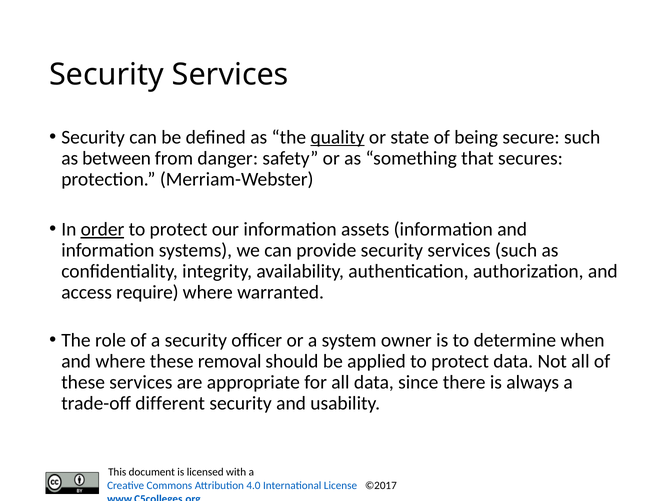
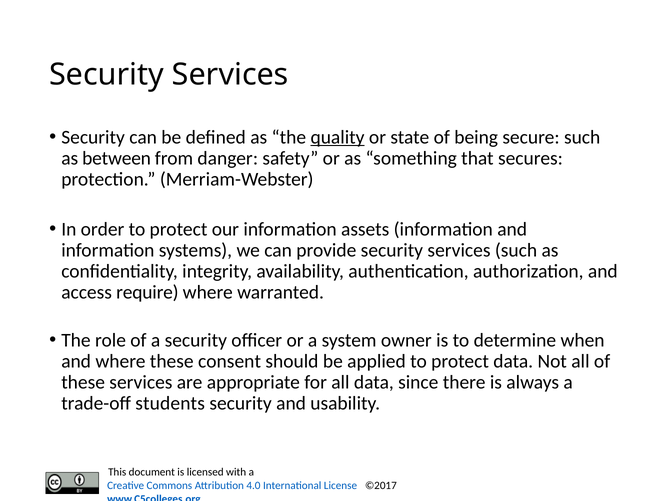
order underline: present -> none
removal: removal -> consent
different: different -> students
